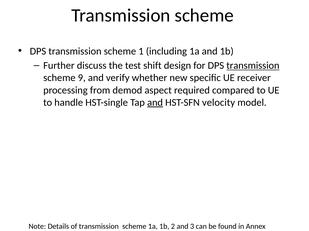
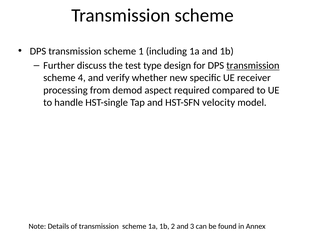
shift: shift -> type
9: 9 -> 4
and at (155, 103) underline: present -> none
